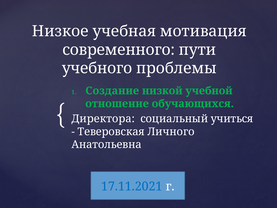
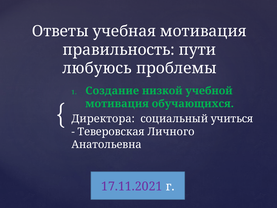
Низкое: Низкое -> Ответы
современного: современного -> правильность
учебного: учебного -> любуюсь
отношение at (117, 104): отношение -> мотивация
17.11.2021 colour: blue -> purple
